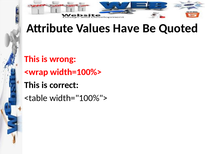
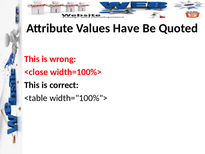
<wrap: <wrap -> <close
